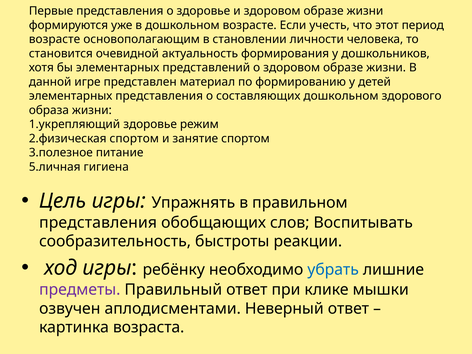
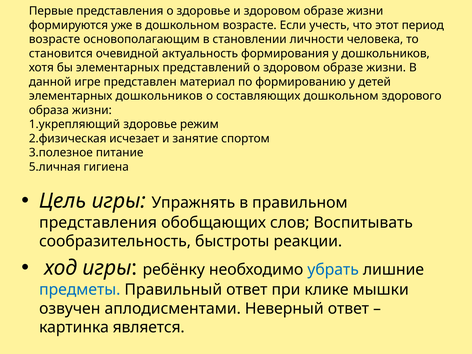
элементарных представления: представления -> дошкольников
2.физическая спортом: спортом -> исчезает
предметы colour: purple -> blue
возраста: возраста -> является
